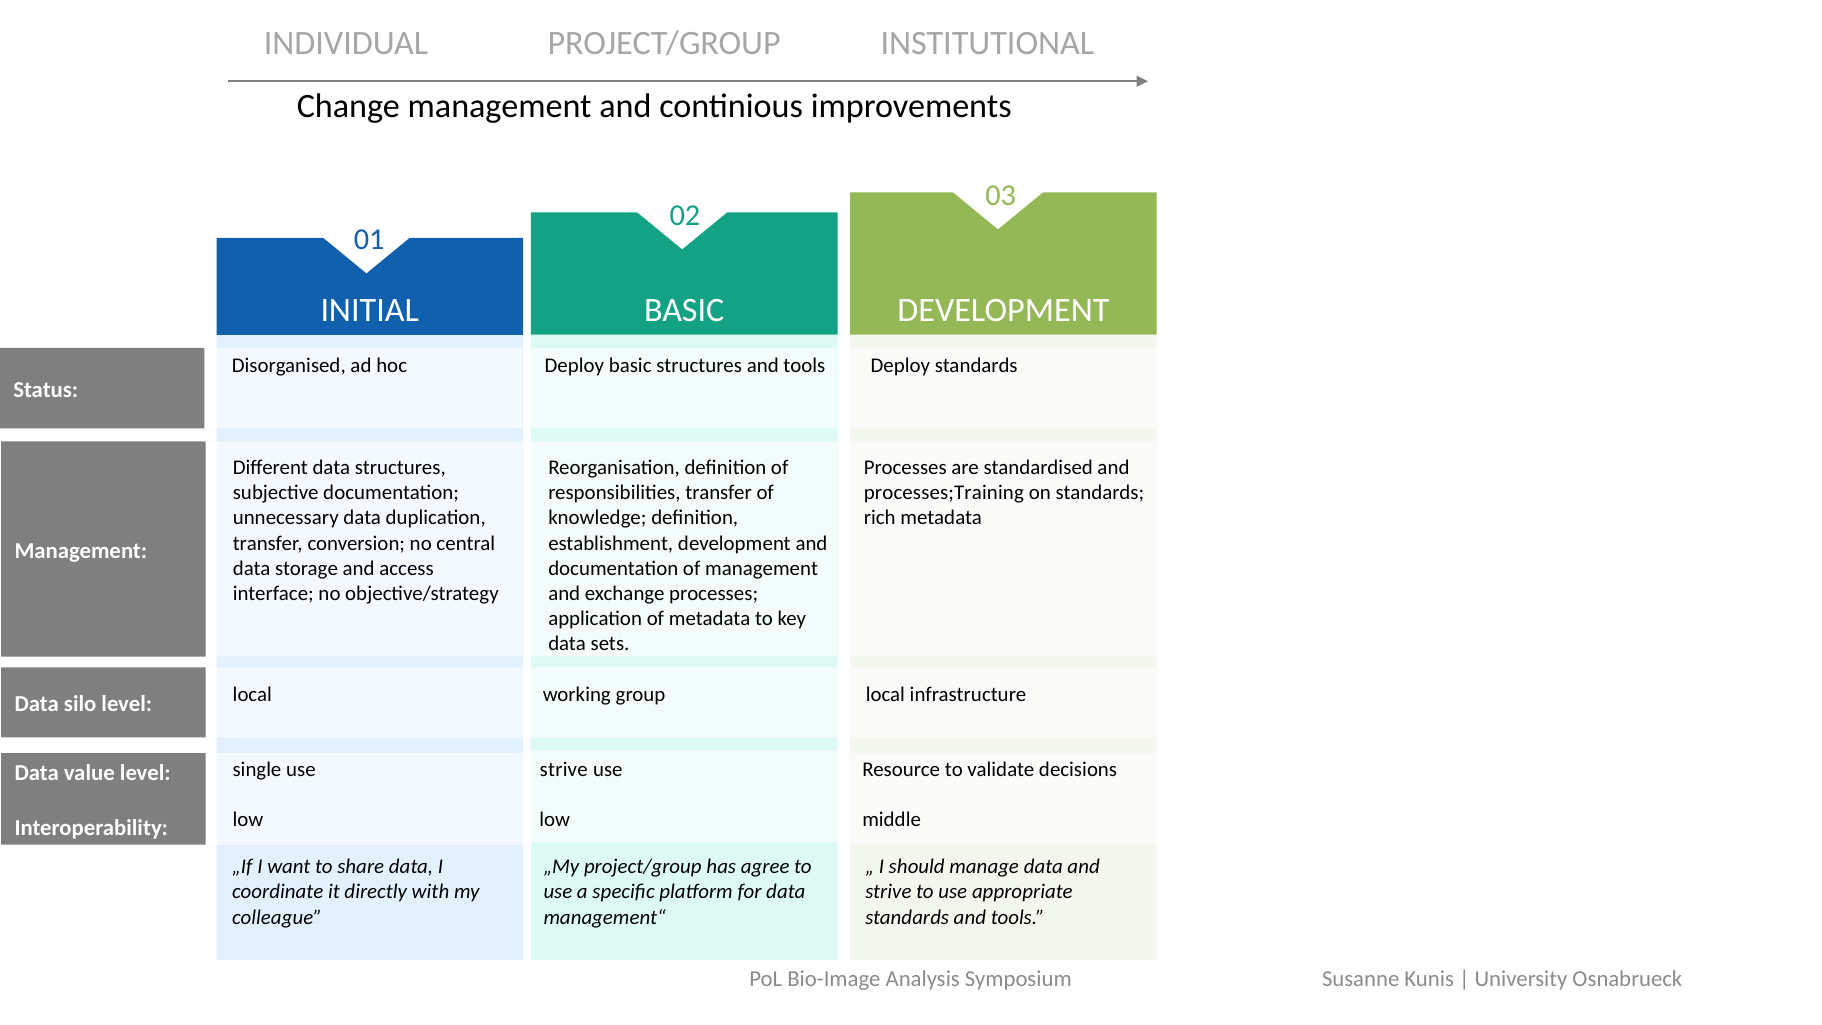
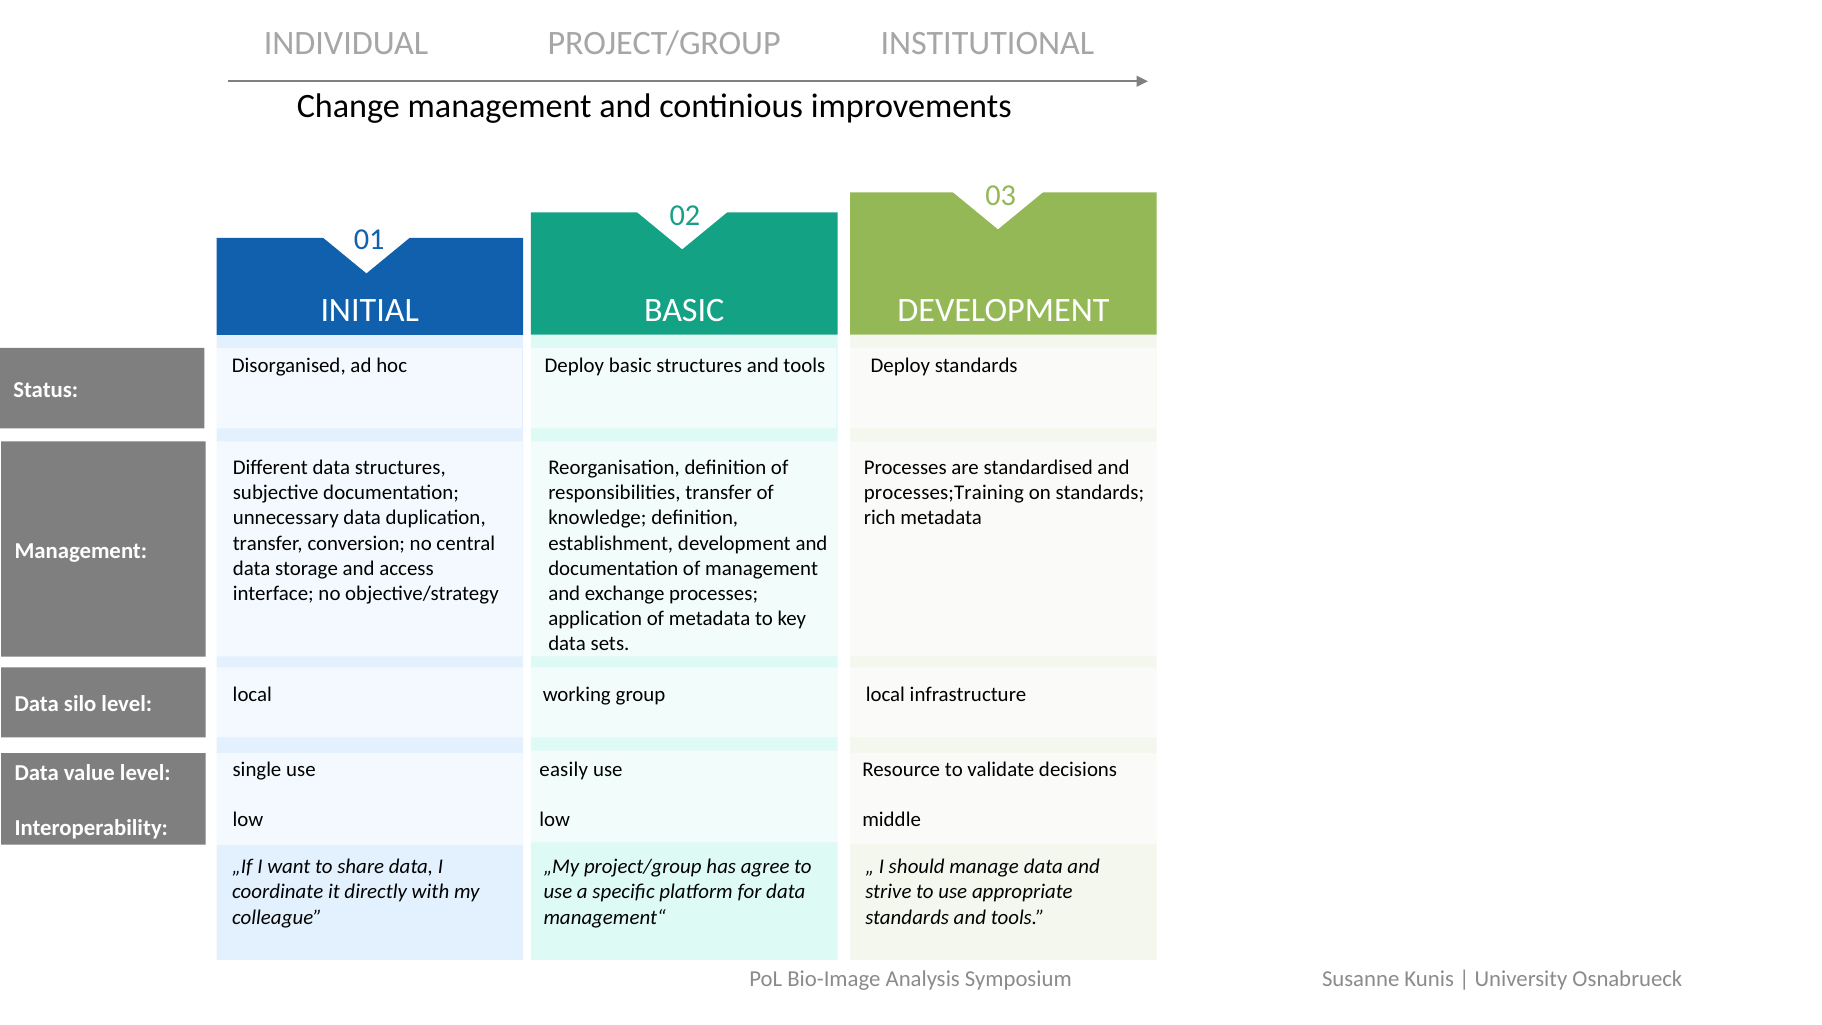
strive at (564, 769): strive -> easily
